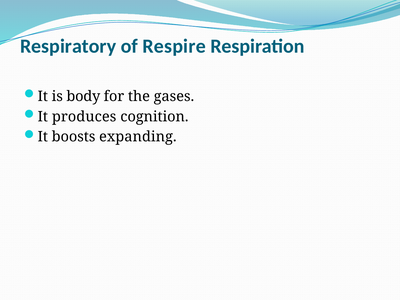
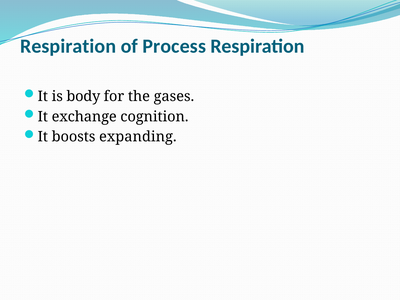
Respiratory at (68, 46): Respiratory -> Respiration
Respire: Respire -> Process
produces: produces -> exchange
